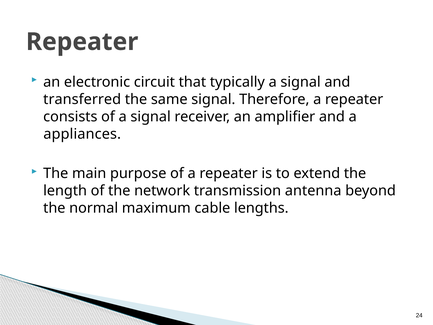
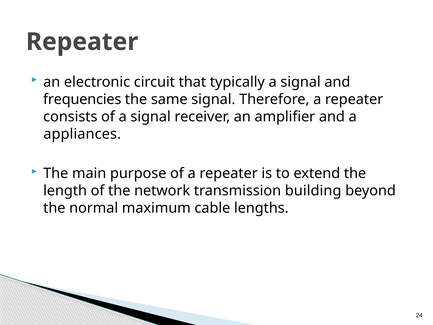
transferred: transferred -> frequencies
antenna: antenna -> building
